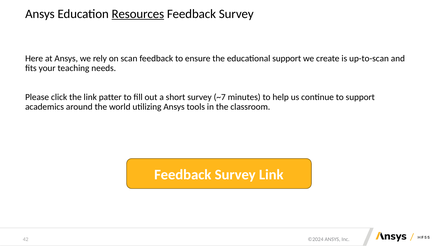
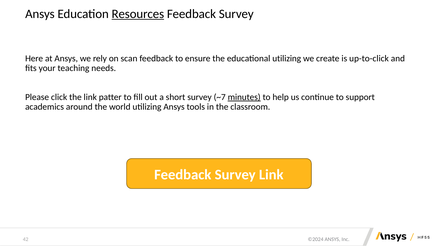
educational support: support -> utilizing
up-to-scan: up-to-scan -> up-to-click
minutes underline: none -> present
